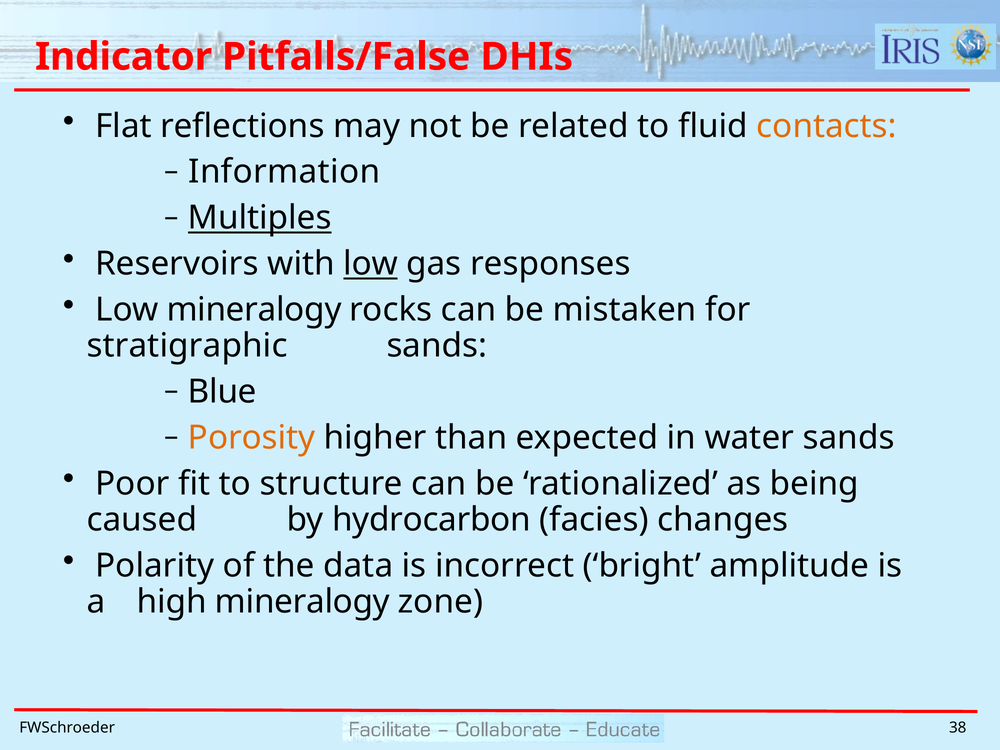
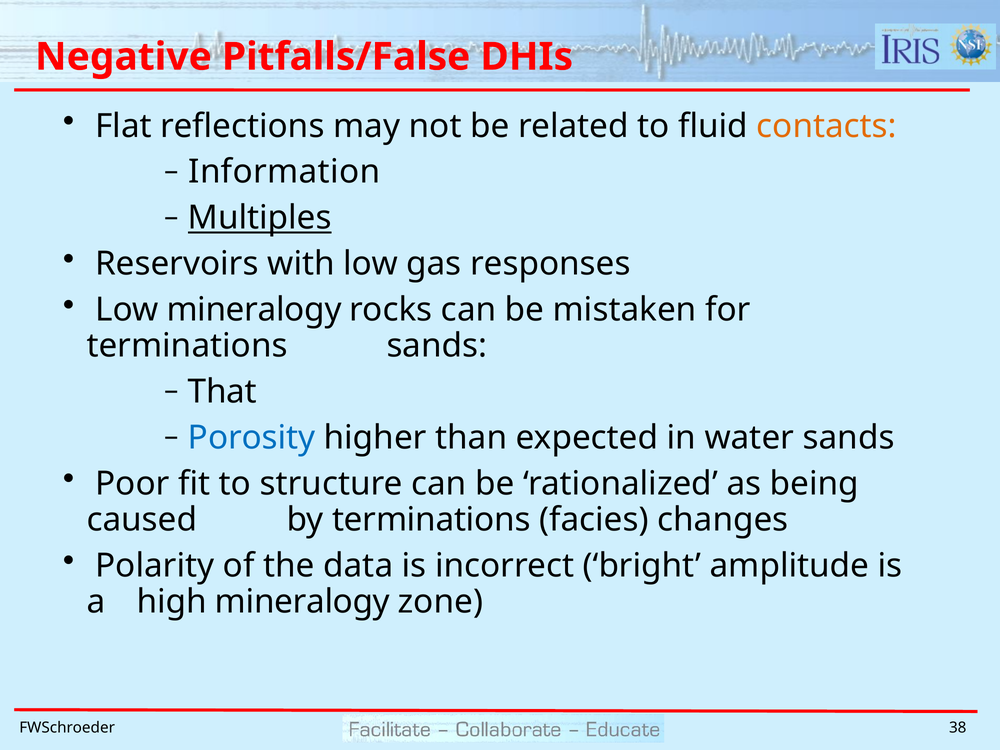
Indicator: Indicator -> Negative
low at (371, 264) underline: present -> none
stratigraphic at (187, 346): stratigraphic -> terminations
Blue: Blue -> That
Porosity colour: orange -> blue
by hydrocarbon: hydrocarbon -> terminations
